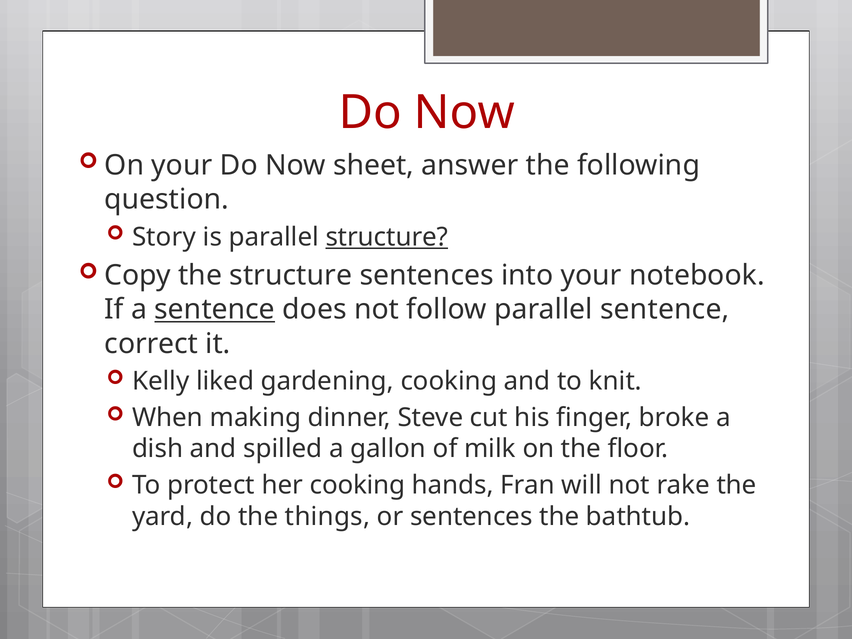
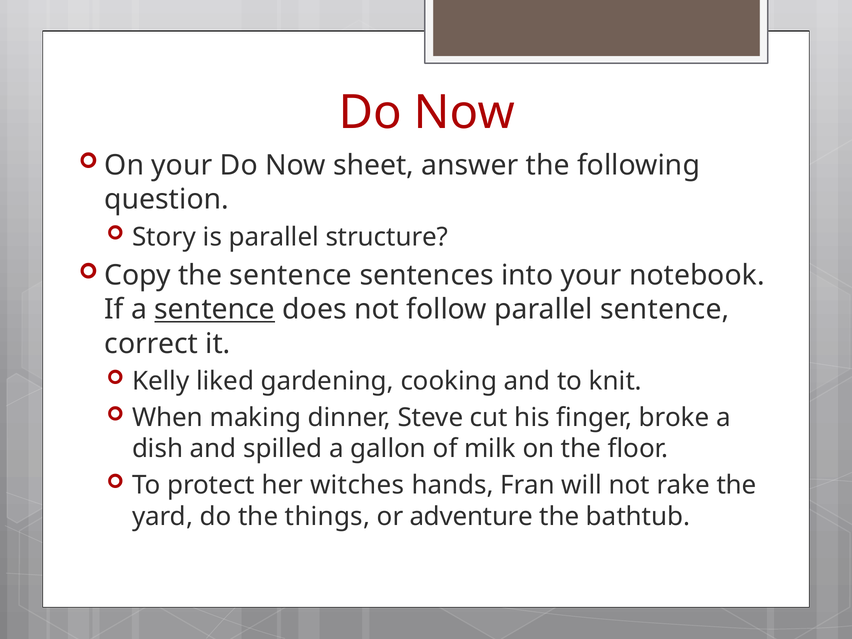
structure at (387, 237) underline: present -> none
the structure: structure -> sentence
her cooking: cooking -> witches
or sentences: sentences -> adventure
